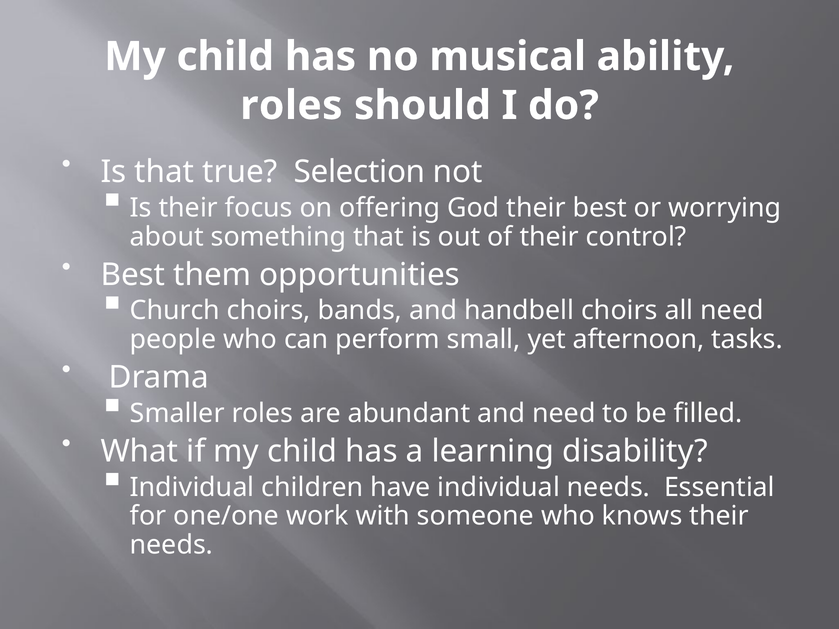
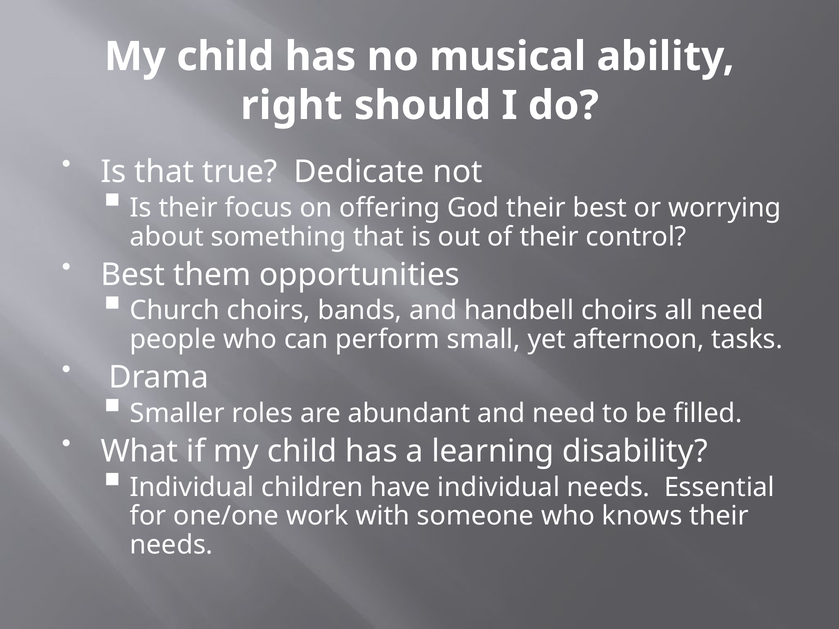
roles at (291, 106): roles -> right
Selection: Selection -> Dedicate
